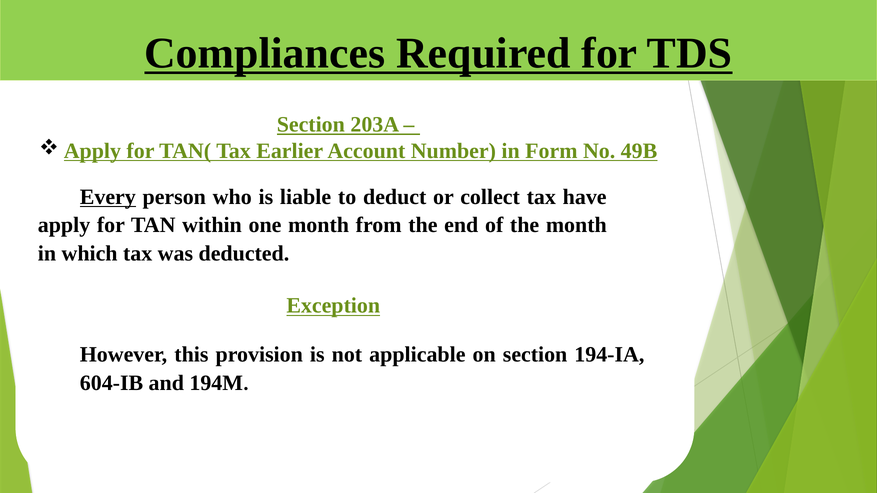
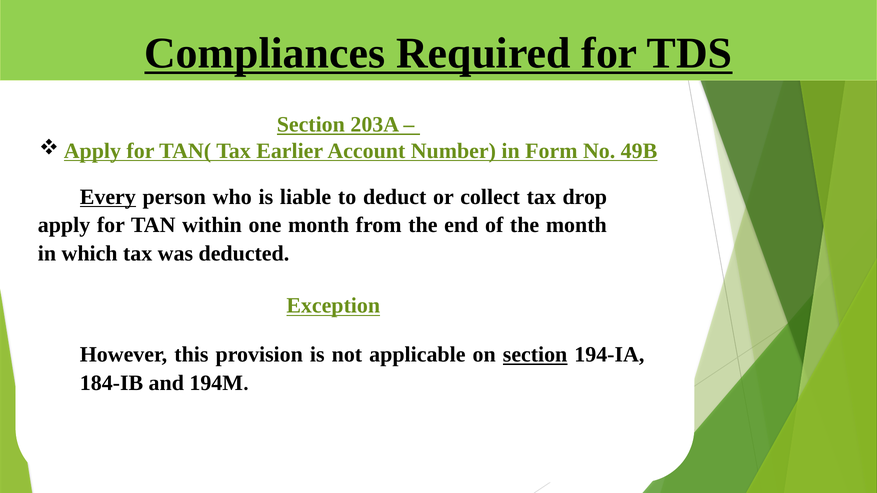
have: have -> drop
section at (535, 355) underline: none -> present
604-IB: 604-IB -> 184-IB
